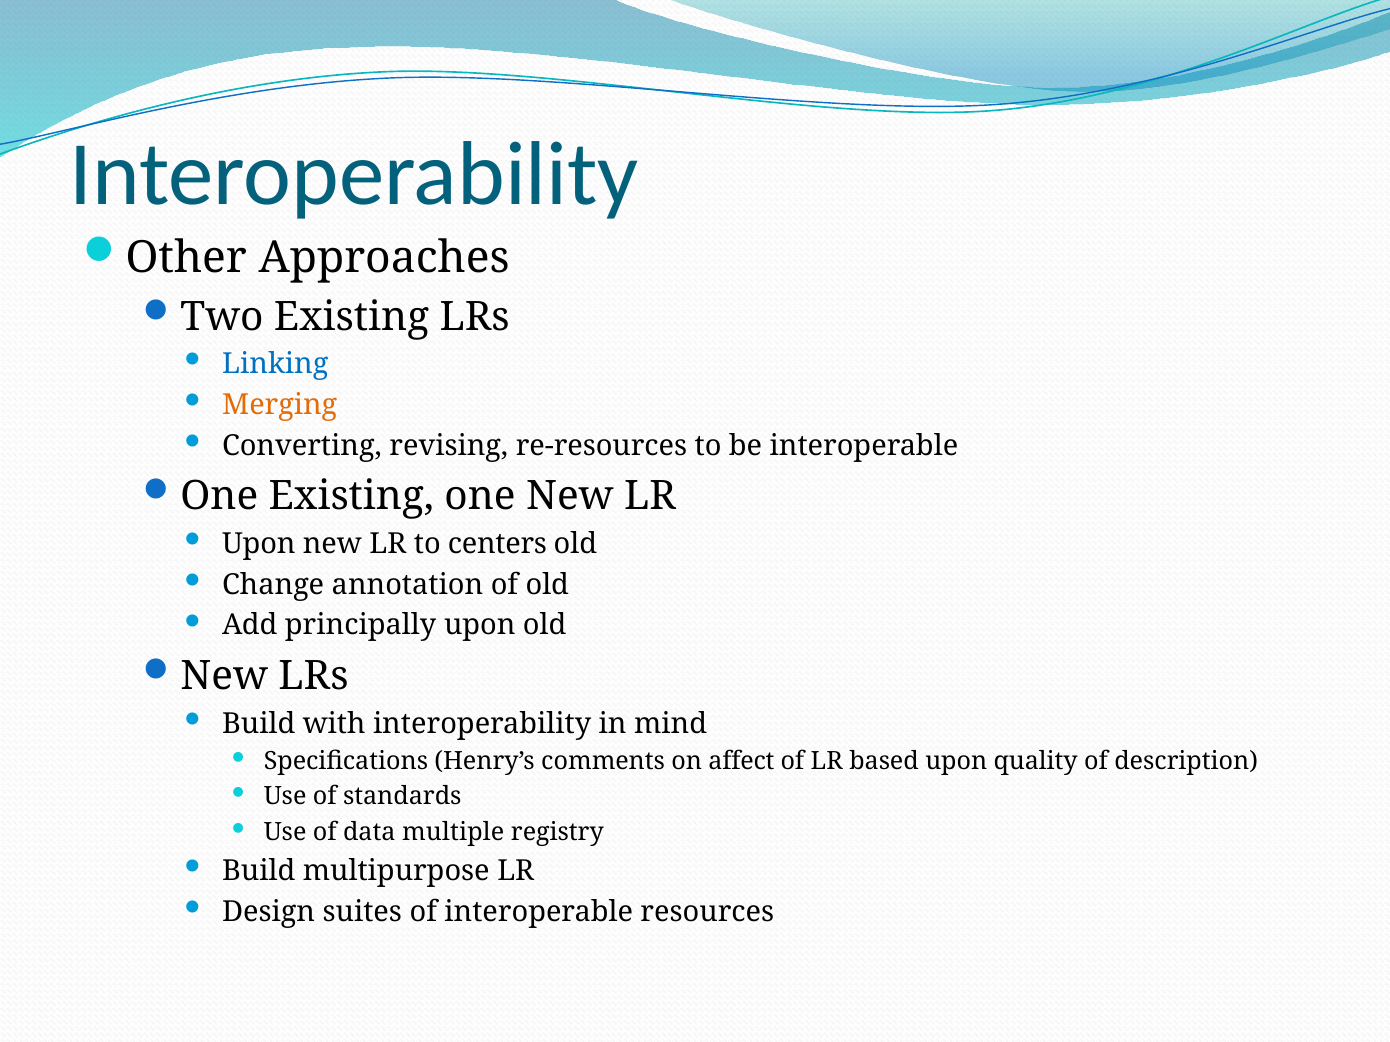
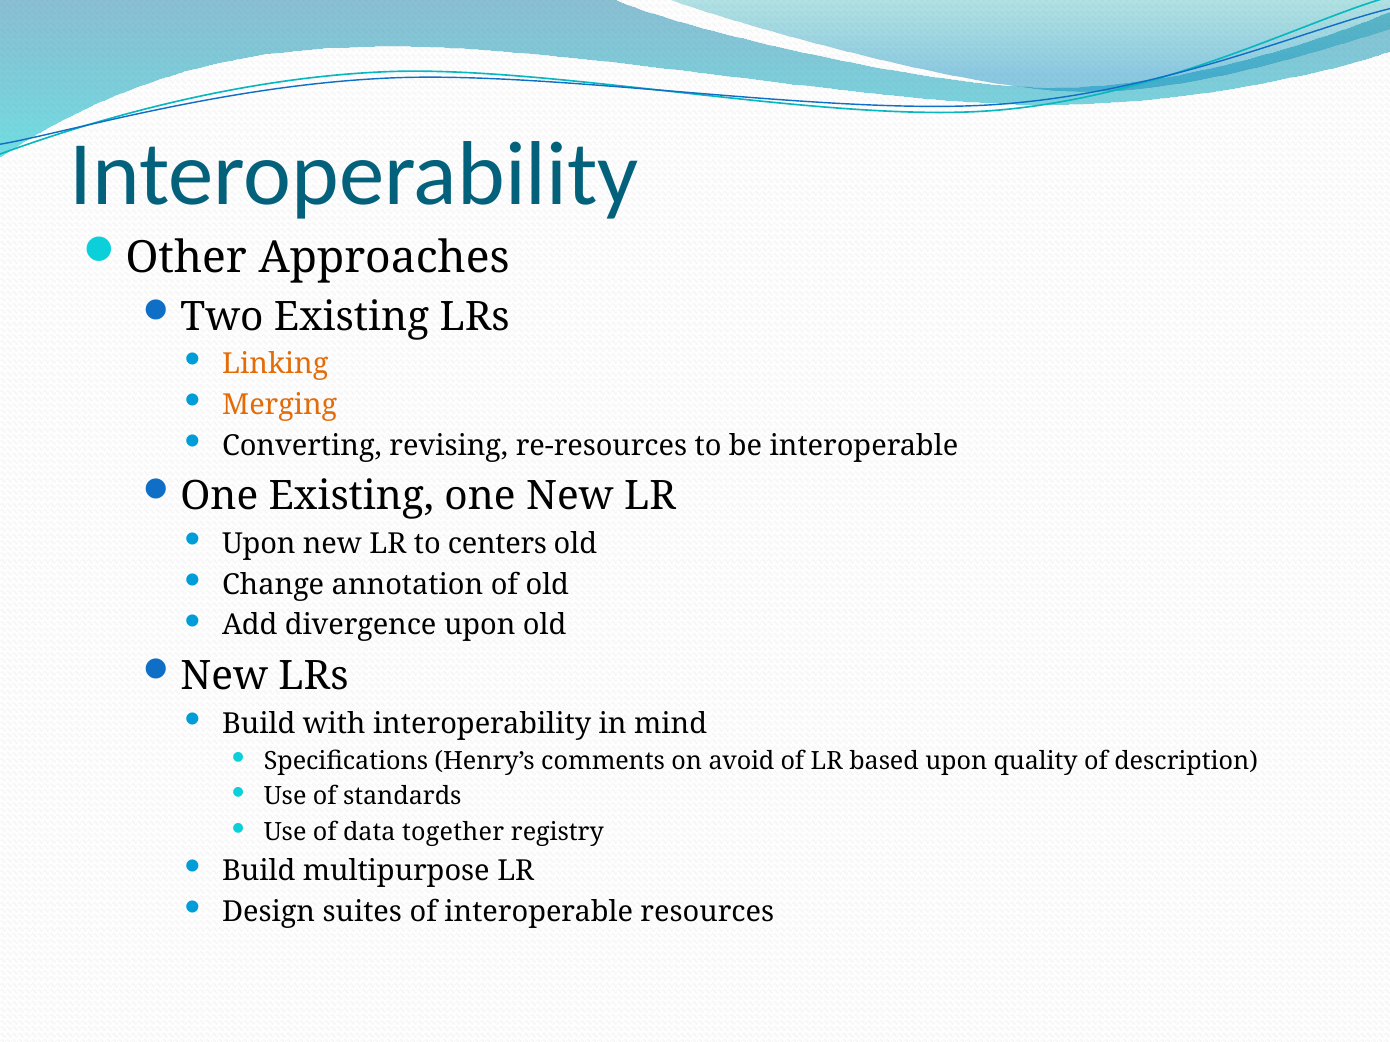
Linking colour: blue -> orange
principally: principally -> divergence
affect: affect -> avoid
multiple: multiple -> together
